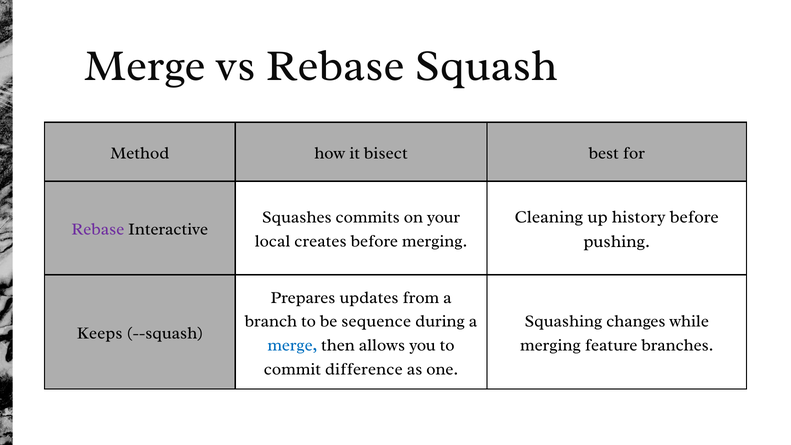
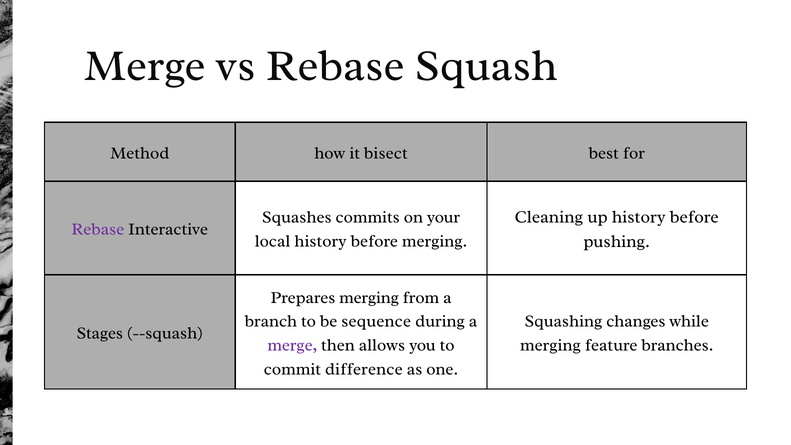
local creates: creates -> history
Prepares updates: updates -> merging
Keeps: Keeps -> Stages
merge at (292, 345) colour: blue -> purple
